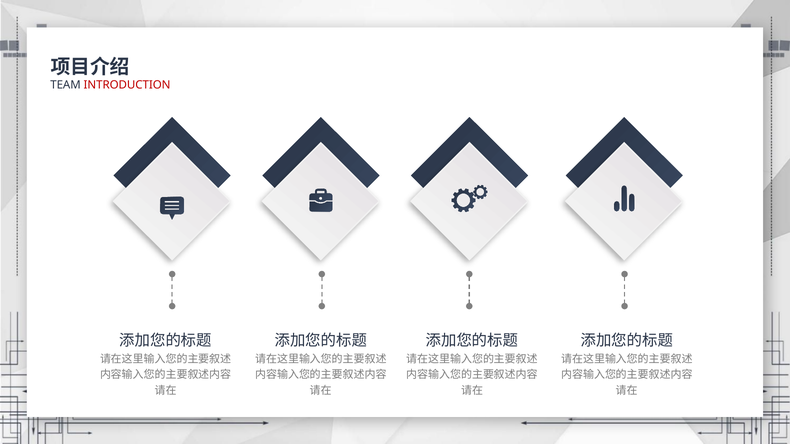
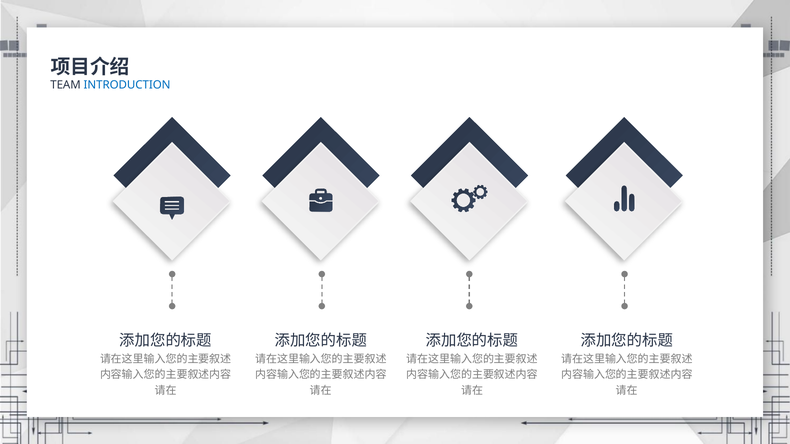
INTRODUCTION colour: red -> blue
